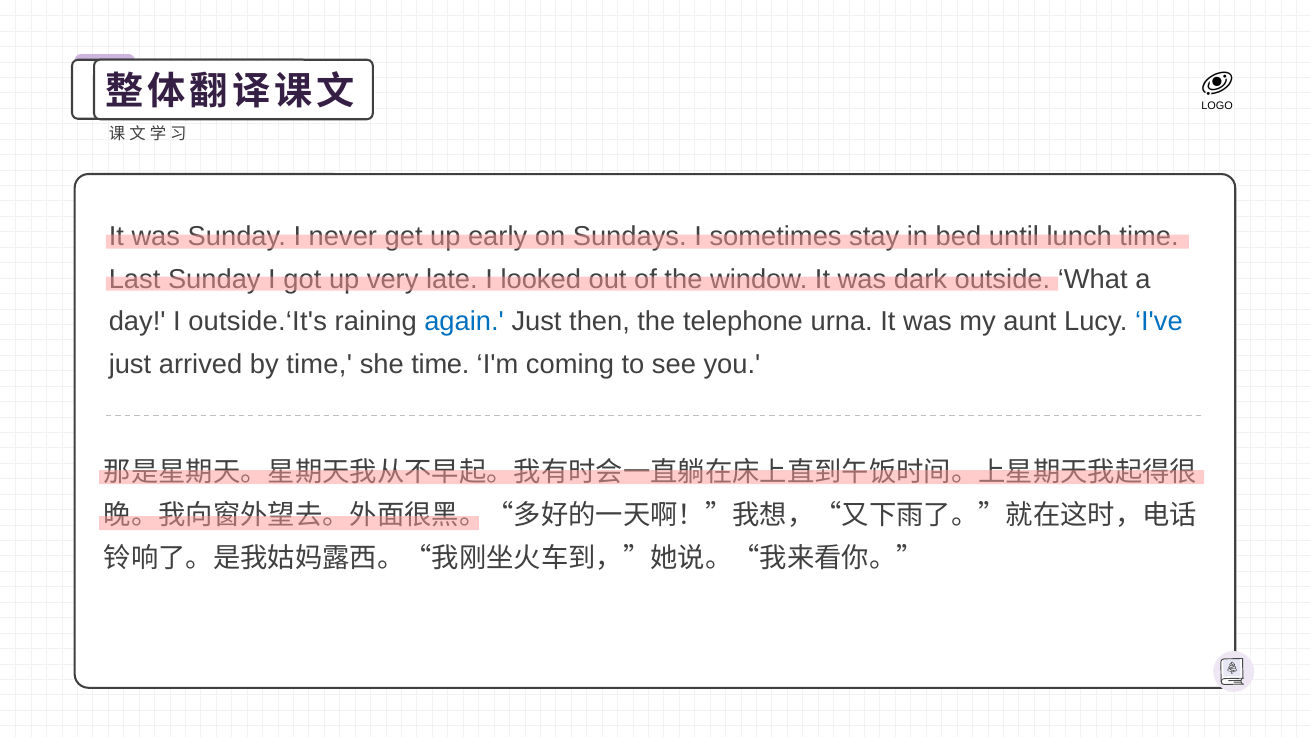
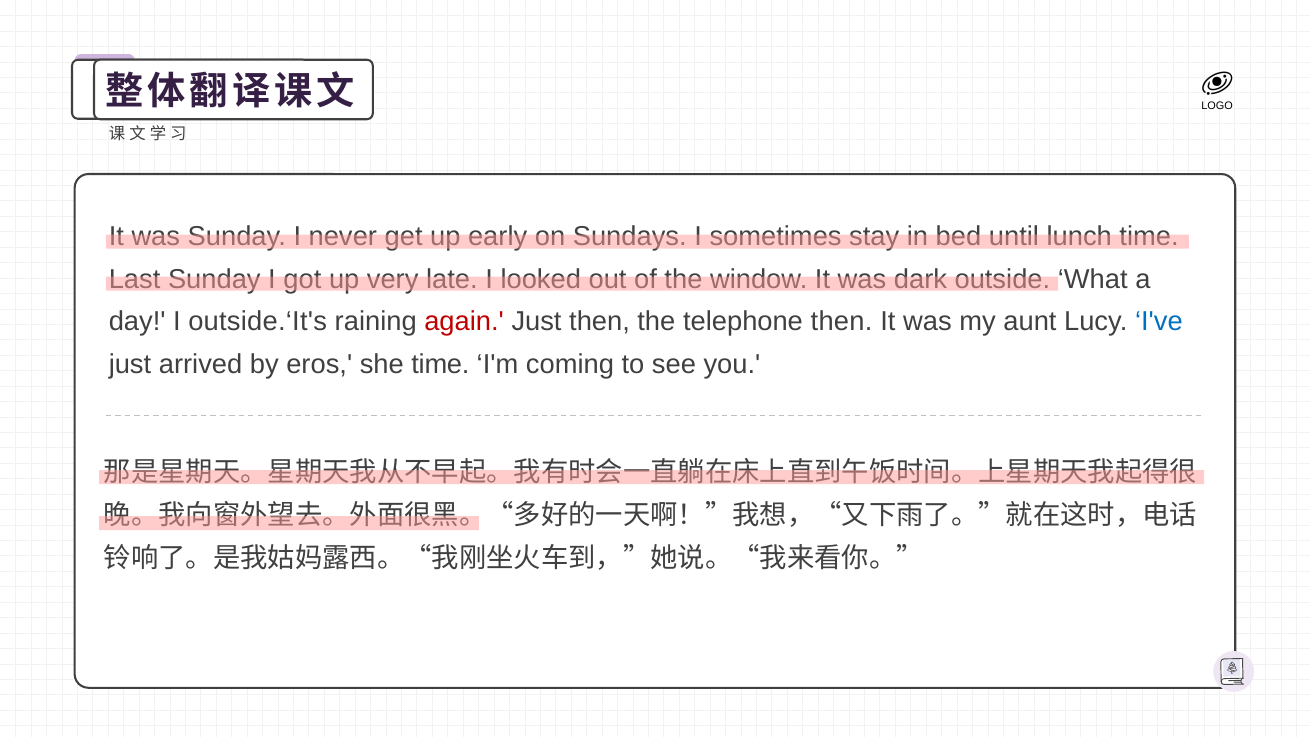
again colour: blue -> red
telephone urna: urna -> then
by time: time -> eros
